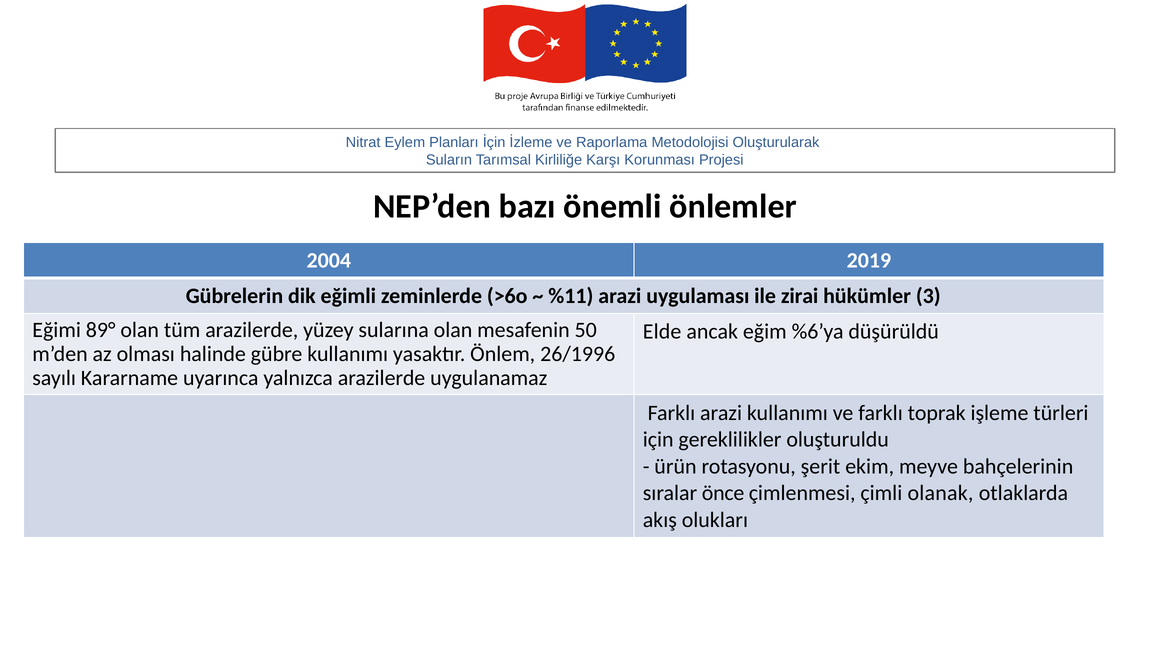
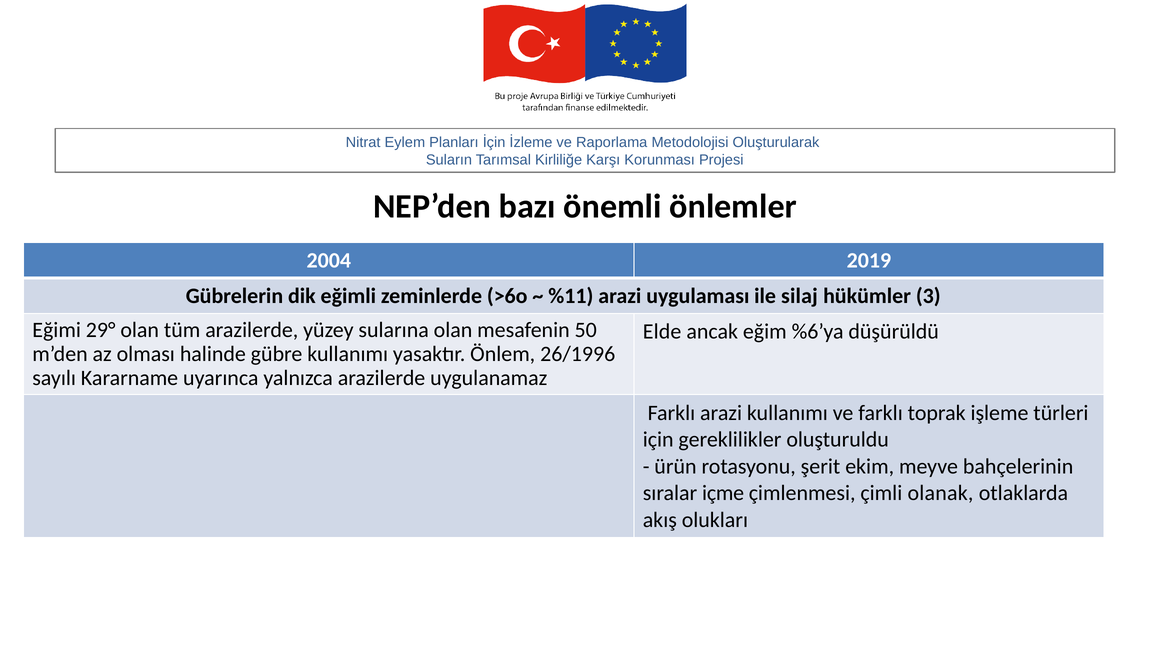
zirai: zirai -> silaj
89°: 89° -> 29°
önce: önce -> içme
